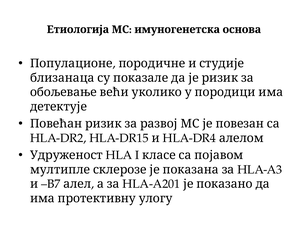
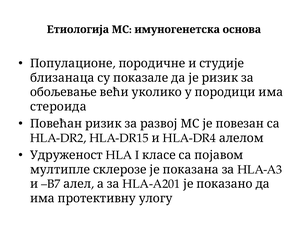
детектује: детектује -> стероида
